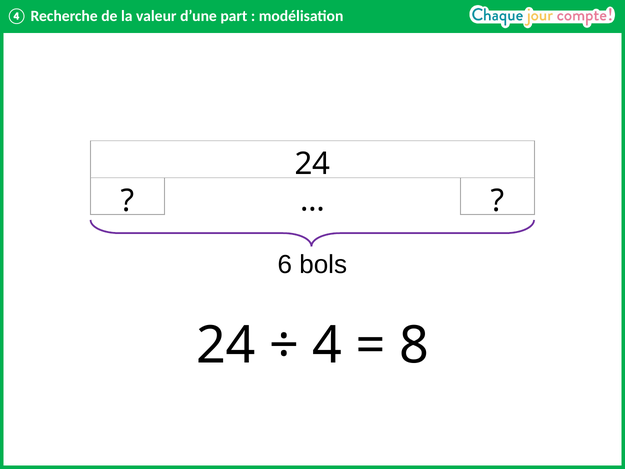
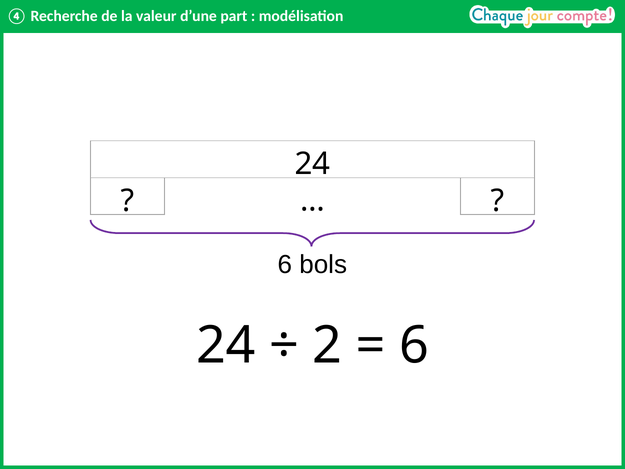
4: 4 -> 2
8 at (414, 345): 8 -> 6
